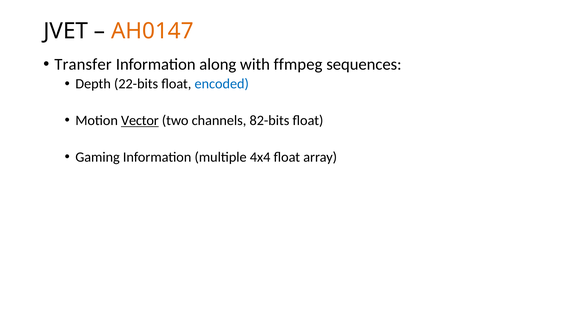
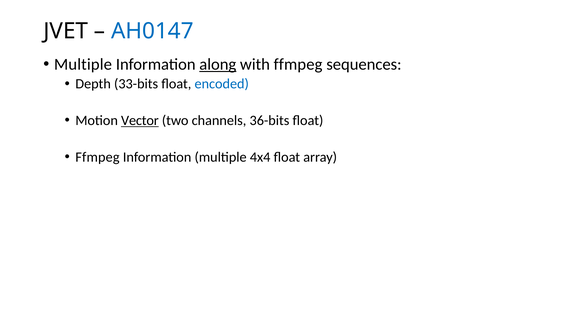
AH0147 colour: orange -> blue
Transfer at (83, 64): Transfer -> Multiple
along underline: none -> present
22-bits: 22-bits -> 33-bits
82-bits: 82-bits -> 36-bits
Gaming at (98, 157): Gaming -> Ffmpeg
